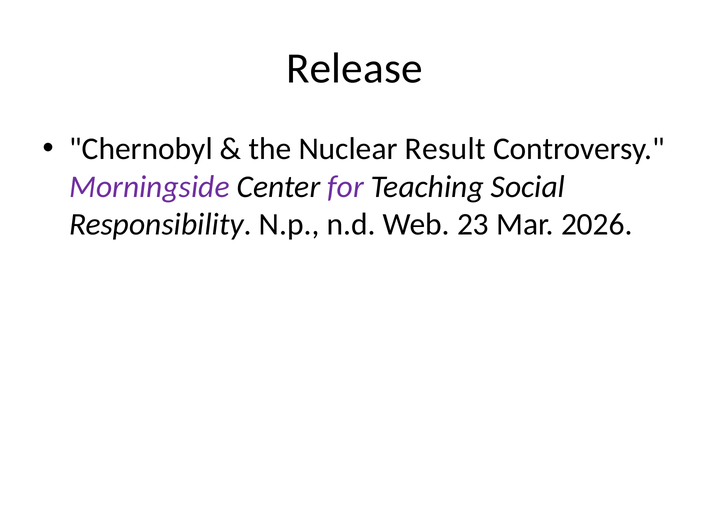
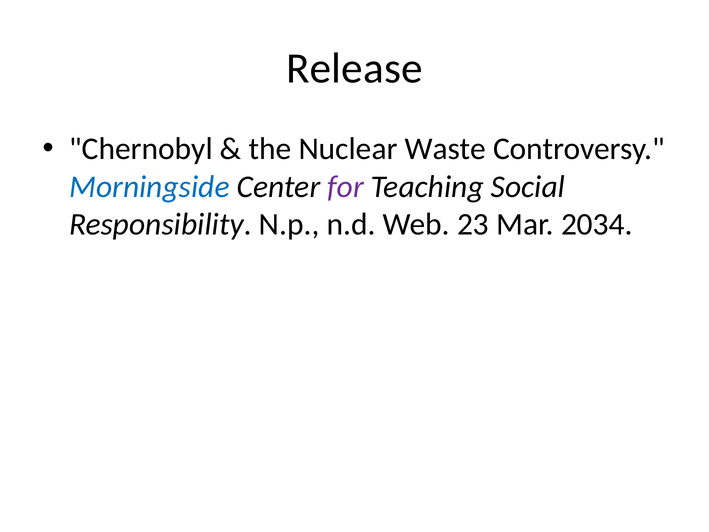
Result: Result -> Waste
Morningside colour: purple -> blue
2026: 2026 -> 2034
